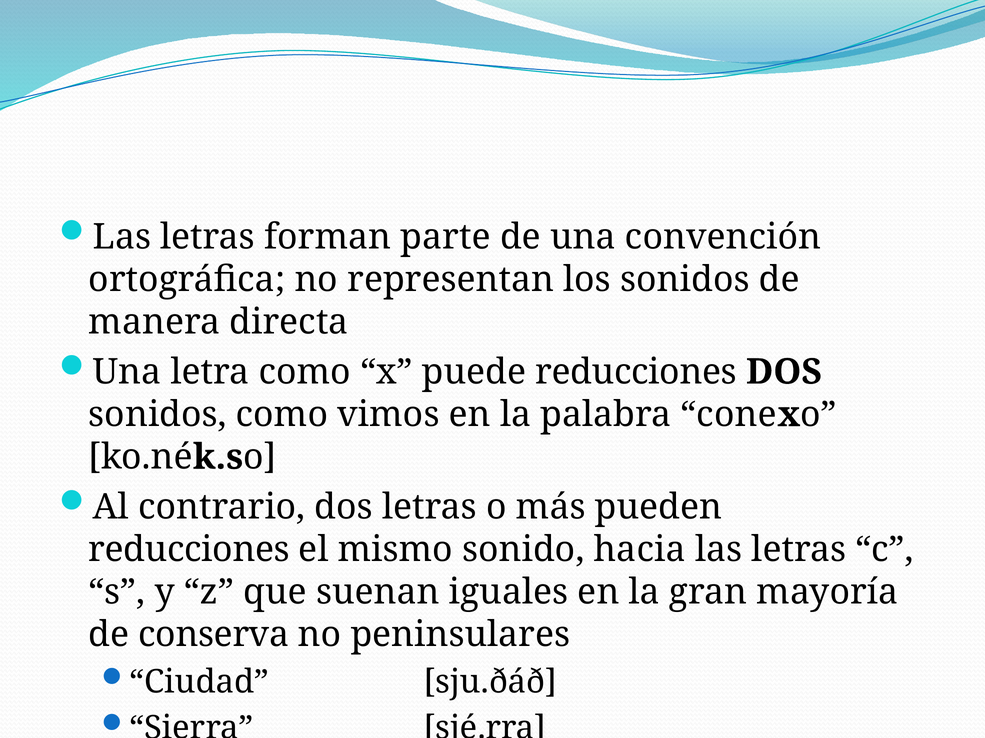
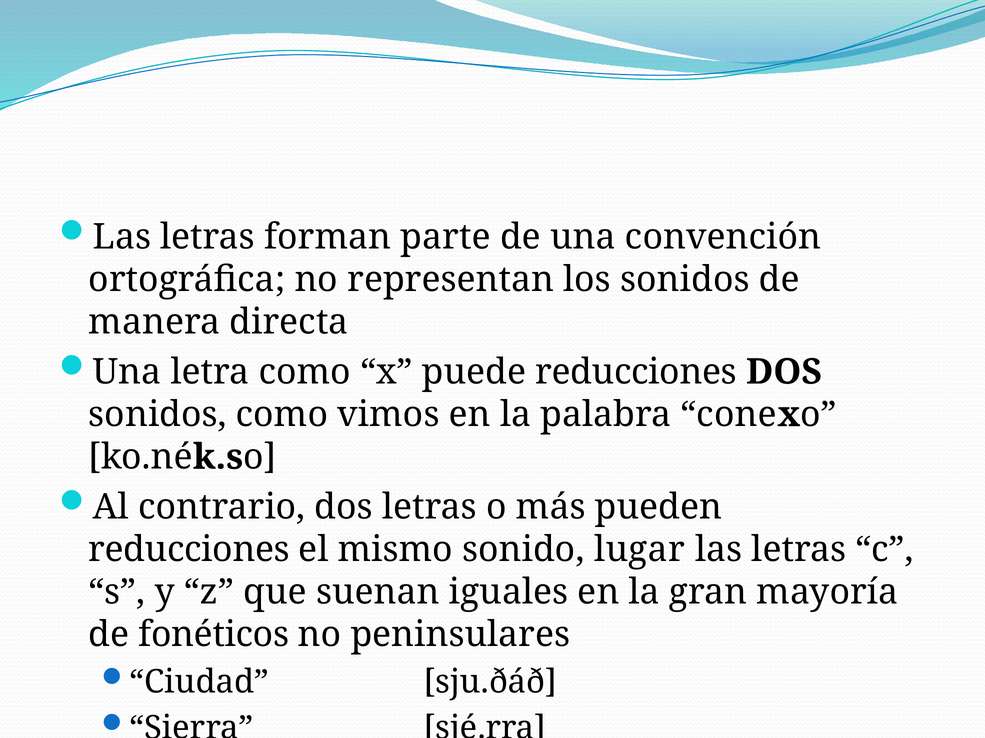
hacia: hacia -> lugar
conserva: conserva -> fonéticos
